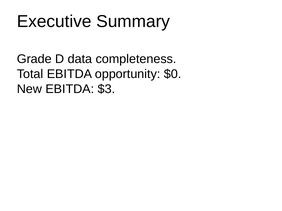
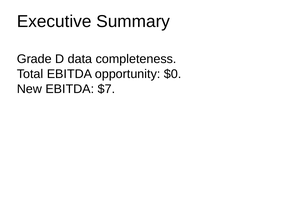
$3: $3 -> $7
